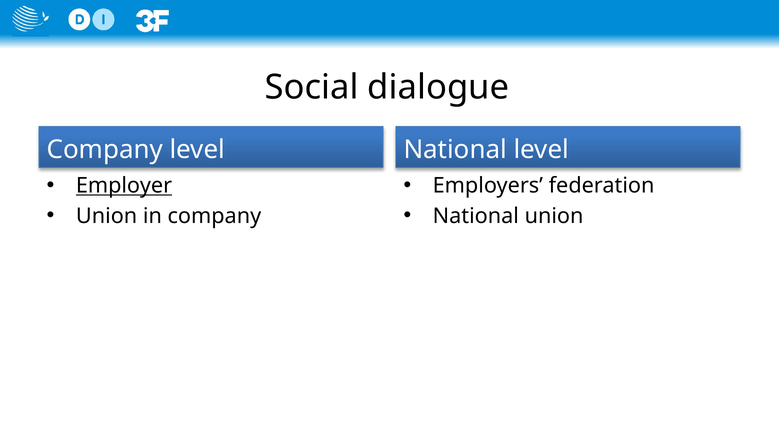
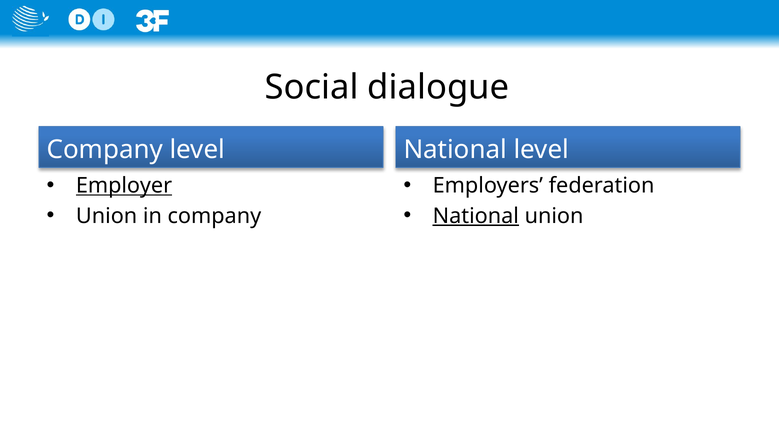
National at (476, 216) underline: none -> present
